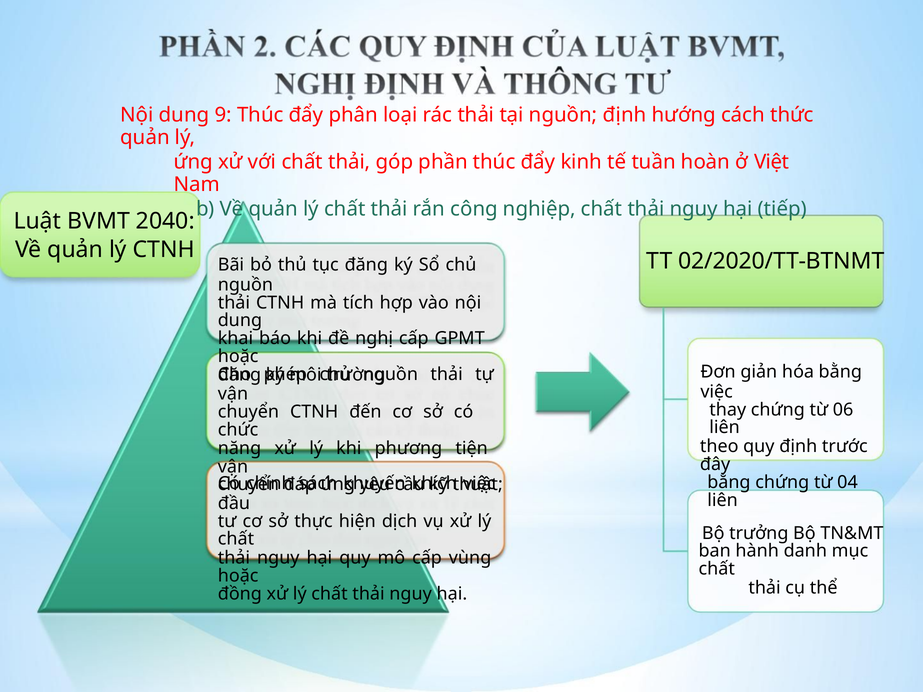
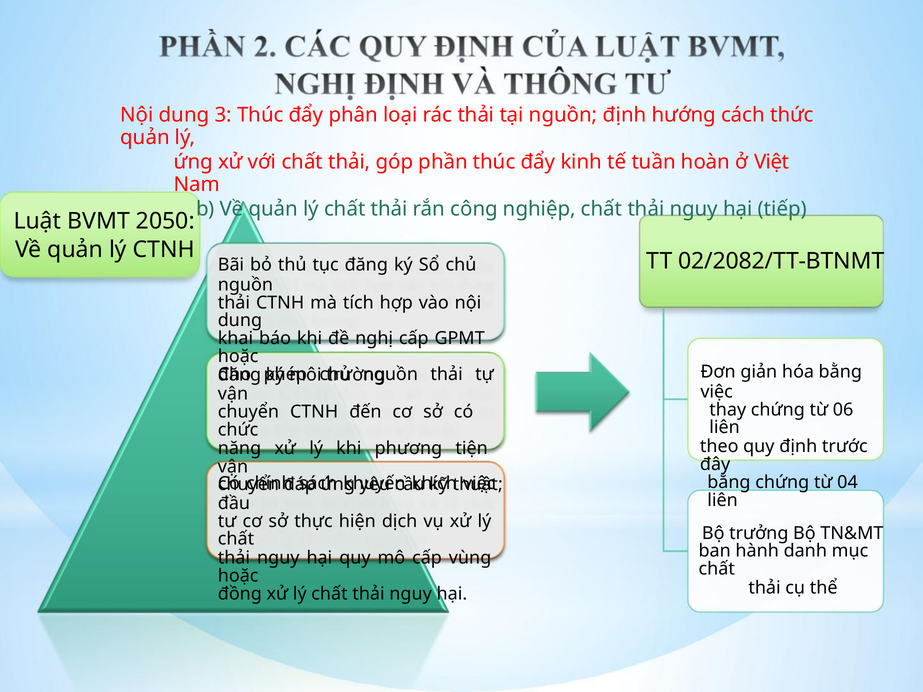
9: 9 -> 3
2040: 2040 -> 2050
02/2020/TT-BTNMT: 02/2020/TT-BTNMT -> 02/2082/TT-BTNMT
